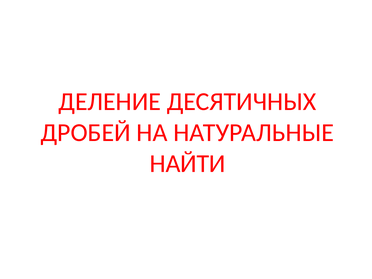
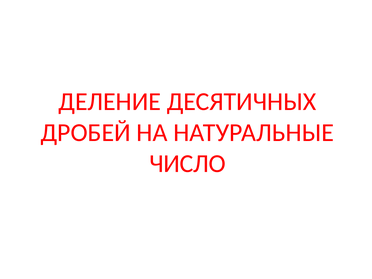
НАЙТИ: НАЙТИ -> ЧИСЛО
